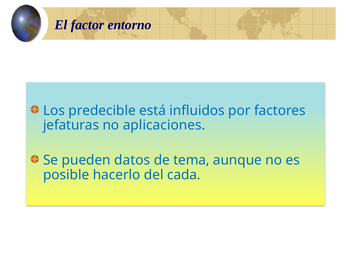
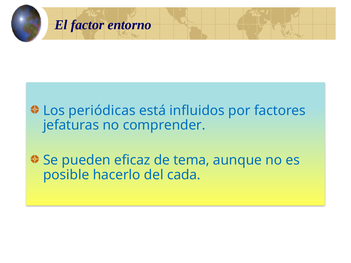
predecible: predecible -> periódicas
aplicaciones: aplicaciones -> comprender
datos: datos -> eficaz
